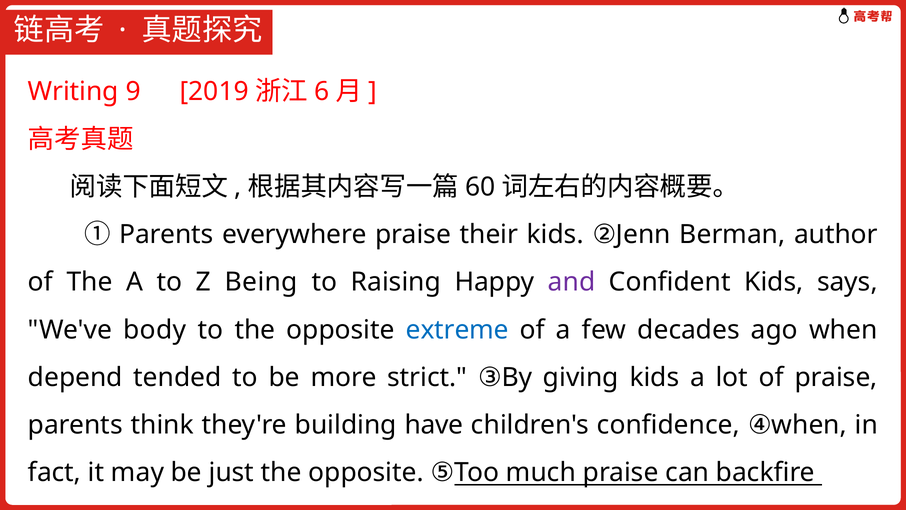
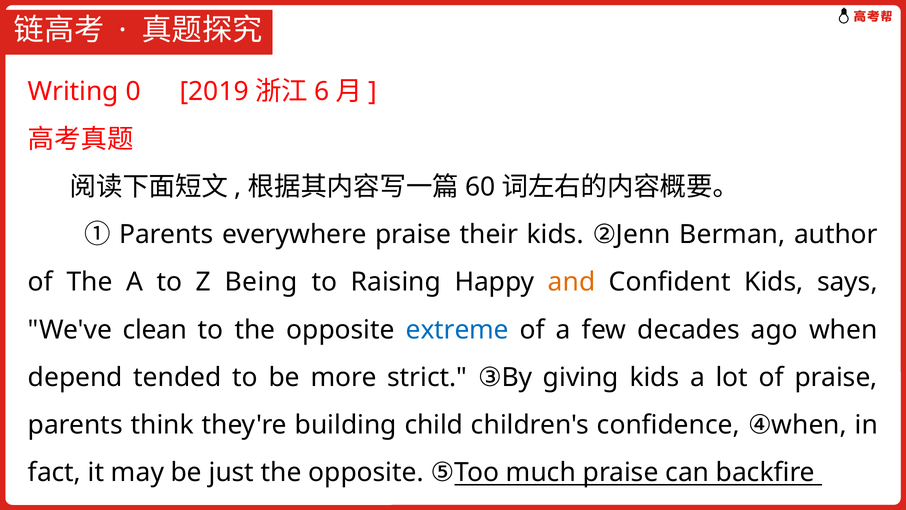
9: 9 -> 0
and colour: purple -> orange
body: body -> clean
have: have -> child
